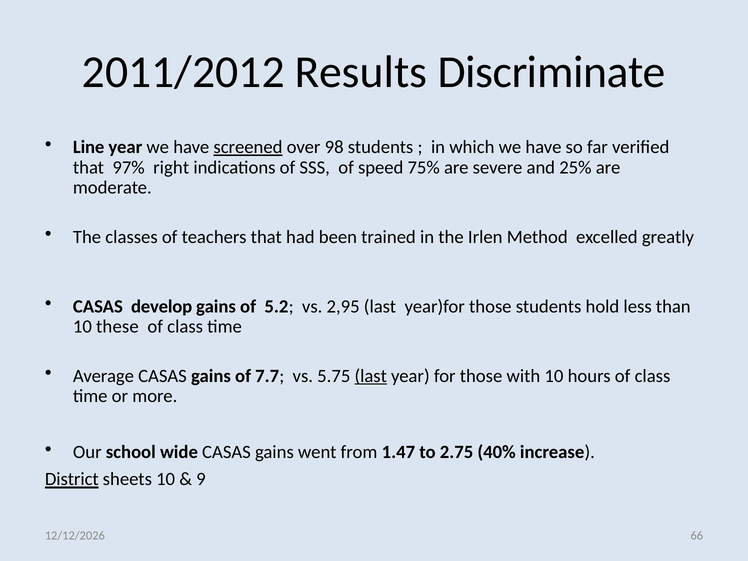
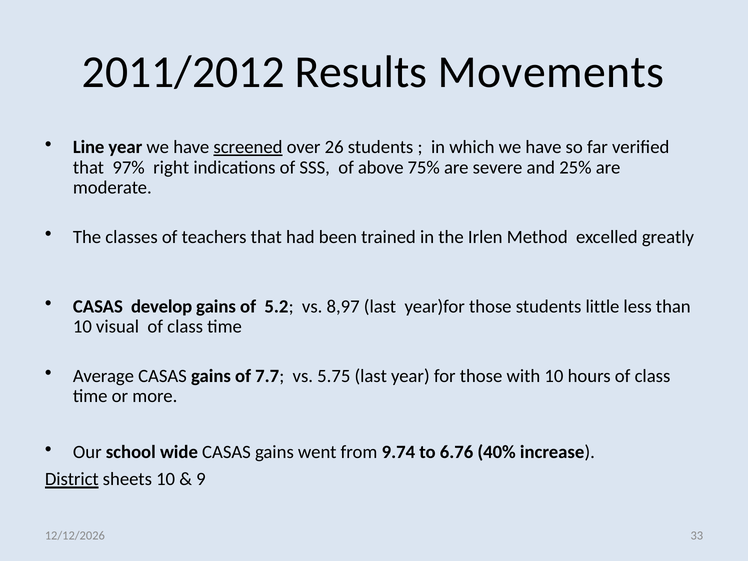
Discriminate: Discriminate -> Movements
98: 98 -> 26
speed: speed -> above
2,95: 2,95 -> 8,97
hold: hold -> little
these: these -> visual
last at (371, 376) underline: present -> none
1.47: 1.47 -> 9.74
2.75: 2.75 -> 6.76
66: 66 -> 33
